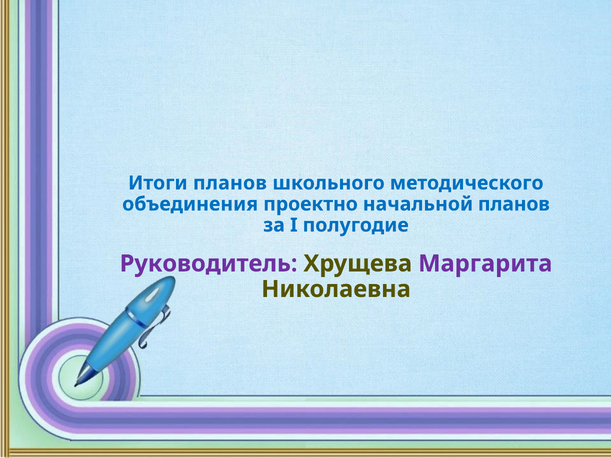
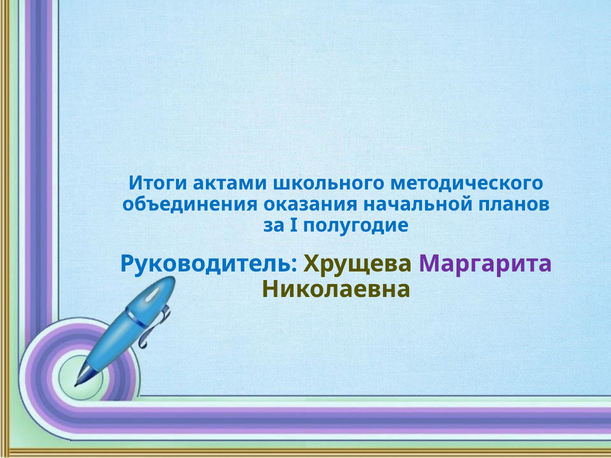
Итоги планов: планов -> актами
проектно: проектно -> оказания
Руководитель colour: purple -> blue
